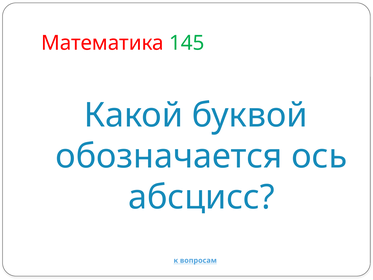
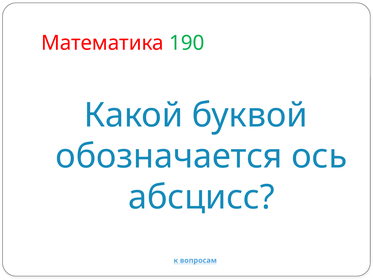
145: 145 -> 190
